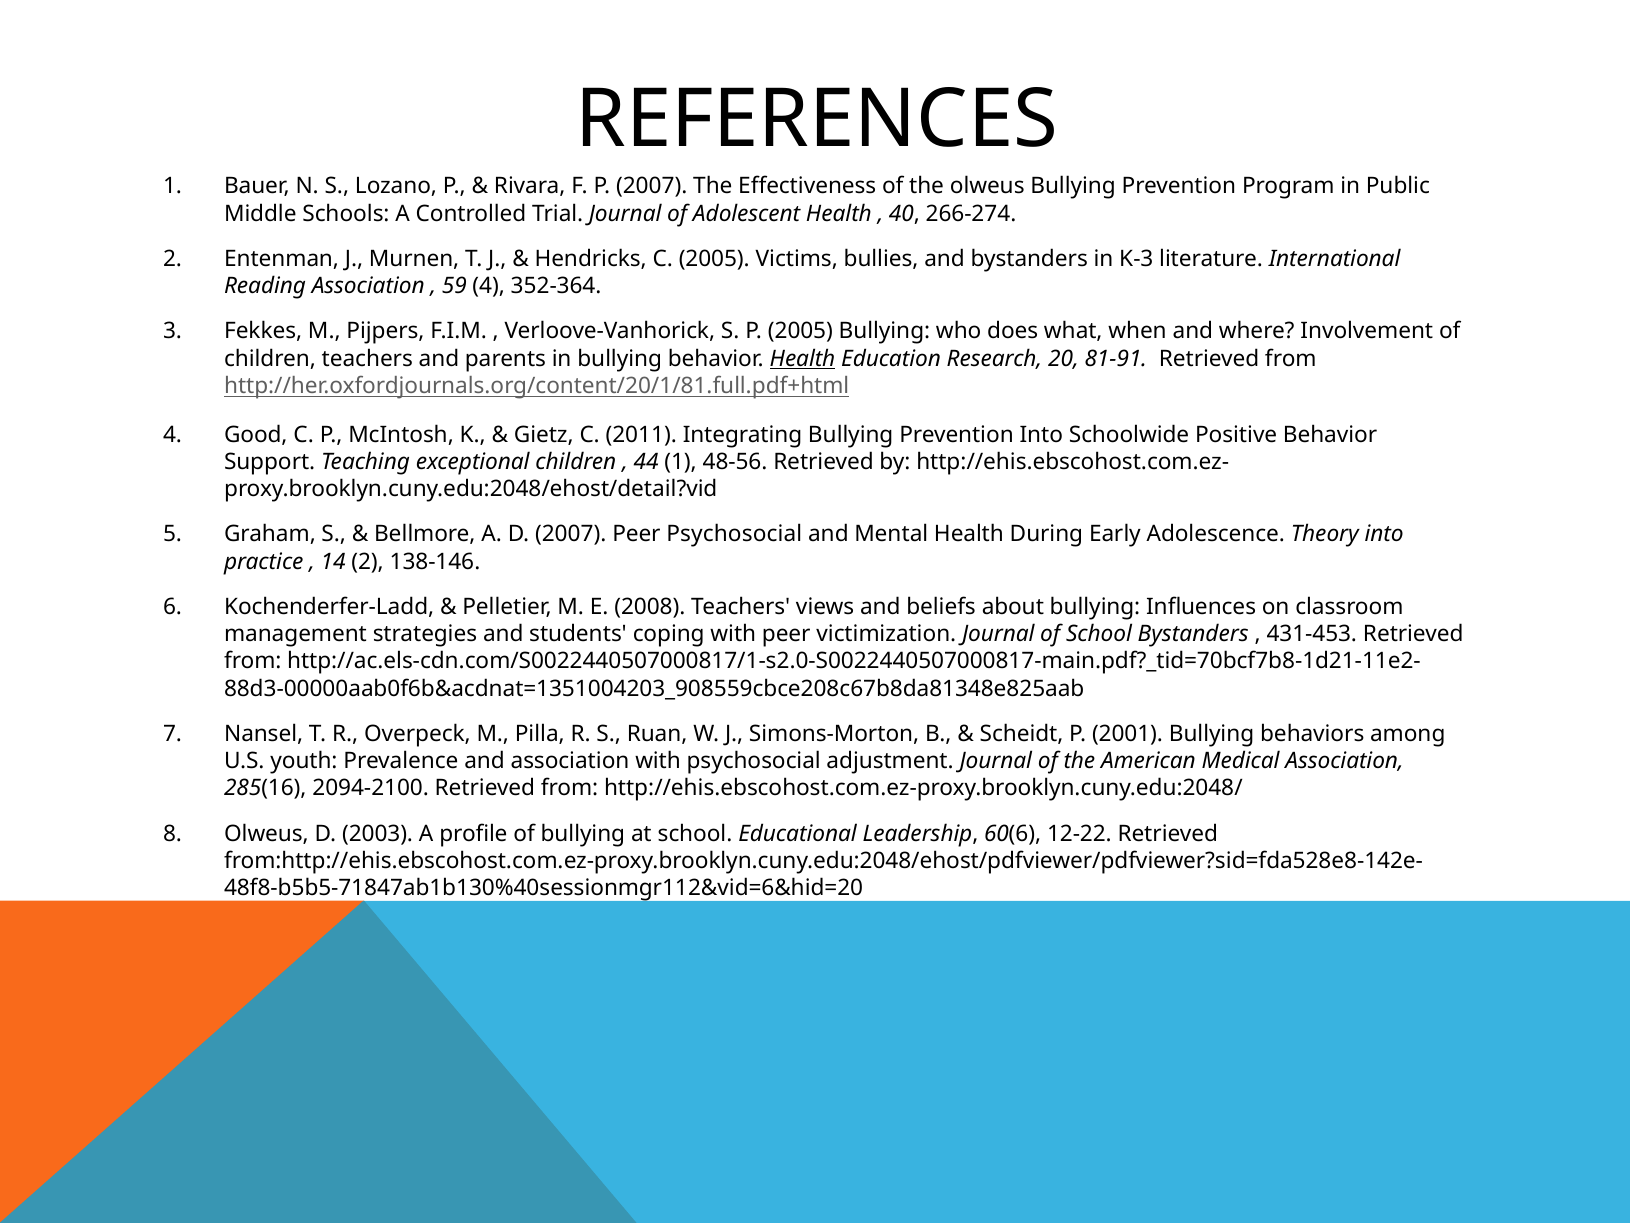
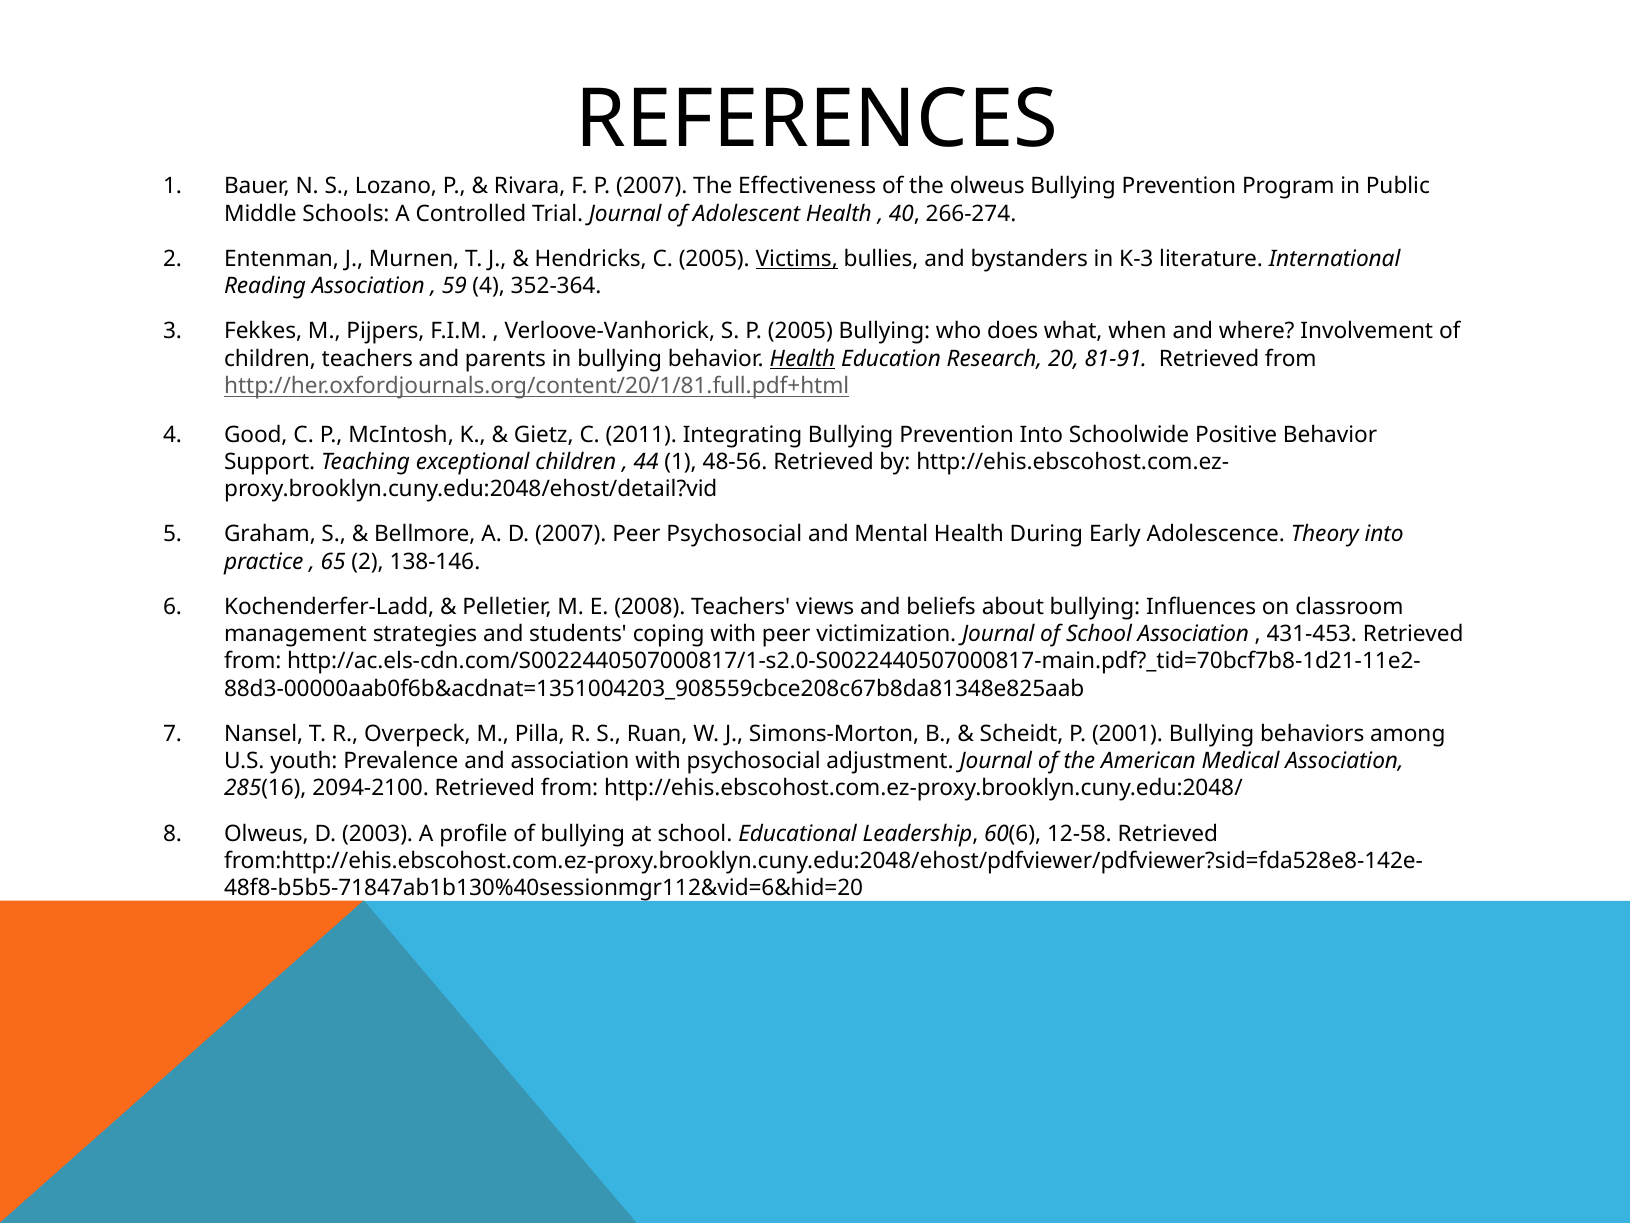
Victims underline: none -> present
14: 14 -> 65
School Bystanders: Bystanders -> Association
12-22: 12-22 -> 12-58
